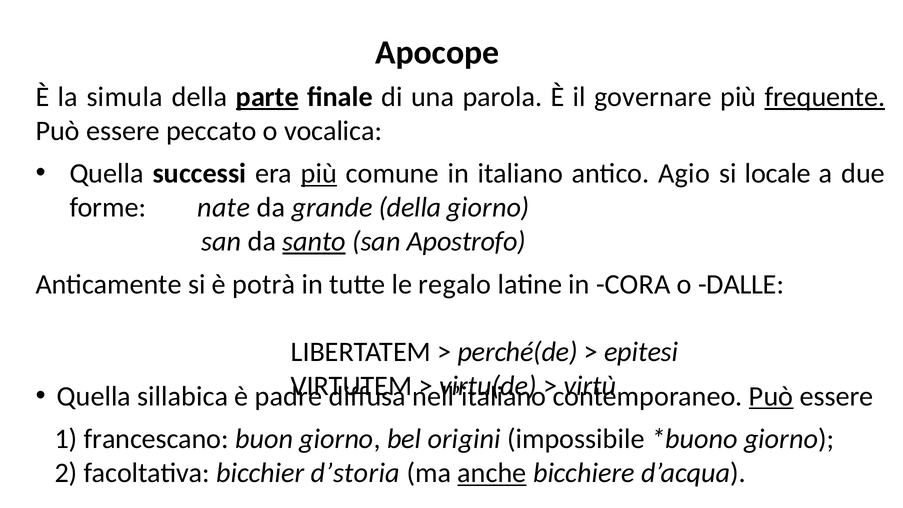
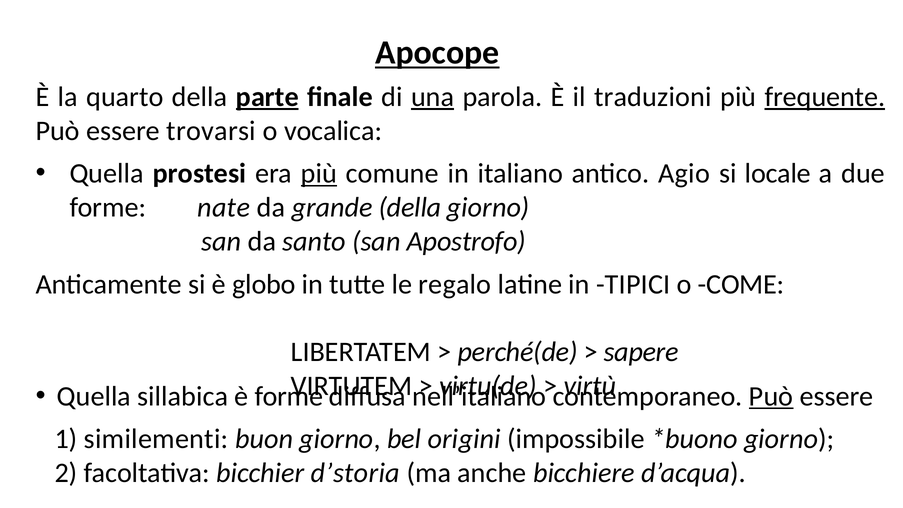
Apocope underline: none -> present
simula: simula -> quarto
una underline: none -> present
governare: governare -> traduzioni
peccato: peccato -> trovarsi
successi: successi -> prostesi
santo underline: present -> none
potrà: potrà -> globo
CORA: CORA -> TIPICI
DALLE: DALLE -> COME
epitesi: epitesi -> sapere
è padre: padre -> forme
francescano: francescano -> similementi
anche underline: present -> none
